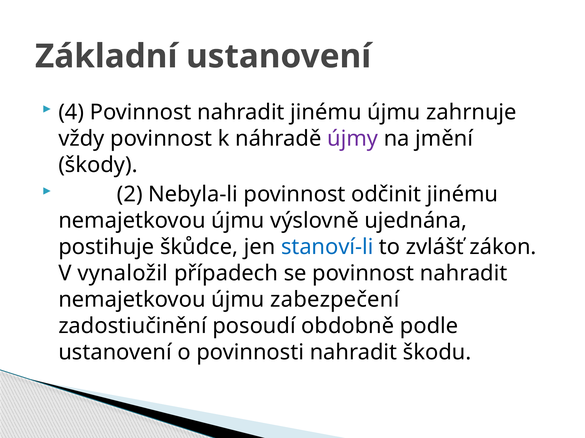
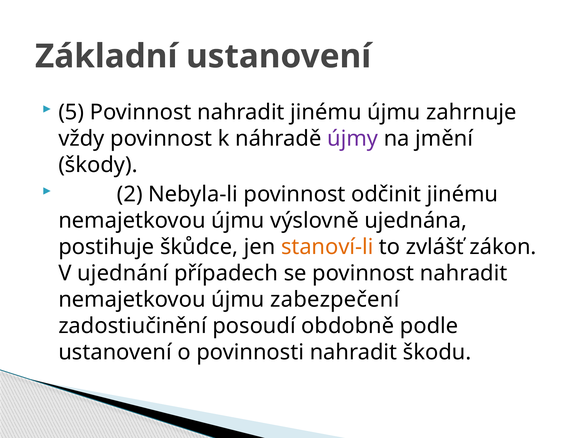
4: 4 -> 5
stanoví-li colour: blue -> orange
vynaložil: vynaložil -> ujednání
